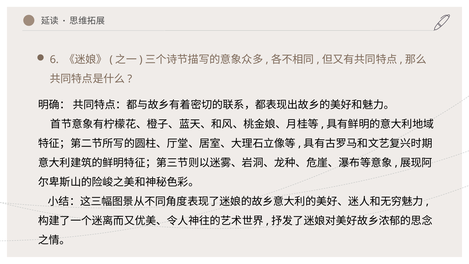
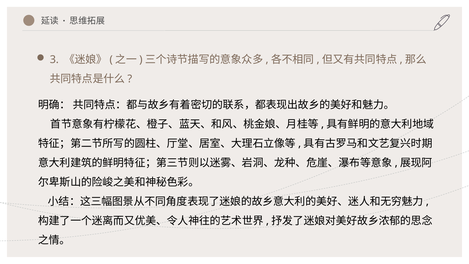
6: 6 -> 3
